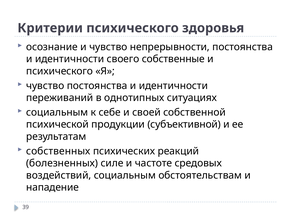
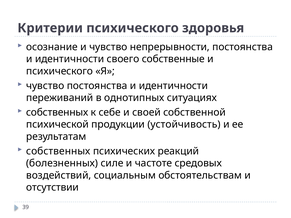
социальным at (57, 112): социальным -> собственных
субъективной: субъективной -> устойчивость
нападение: нападение -> отсутствии
